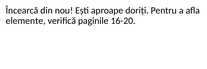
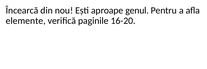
doriți: doriți -> genul
